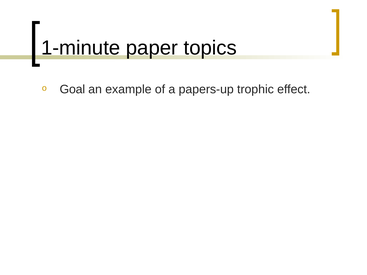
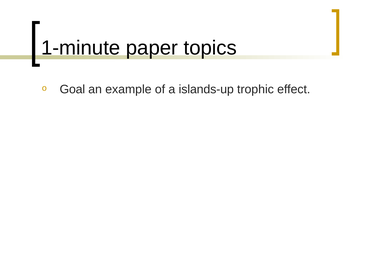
papers-up: papers-up -> islands-up
